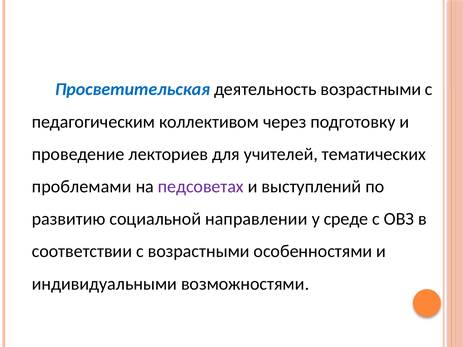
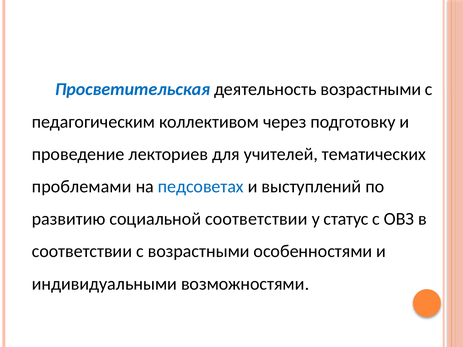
педсоветах colour: purple -> blue
социальной направлении: направлении -> соответствии
среде: среде -> статус
